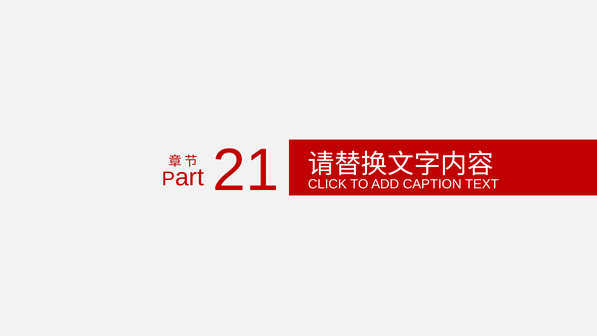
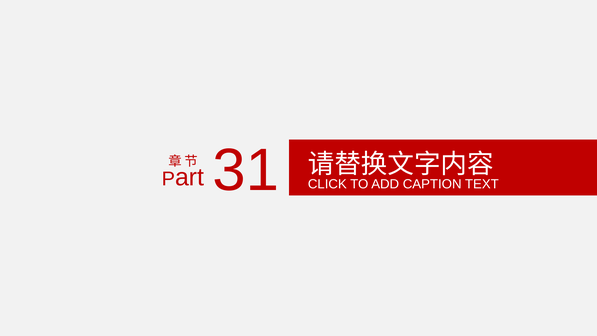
21: 21 -> 31
